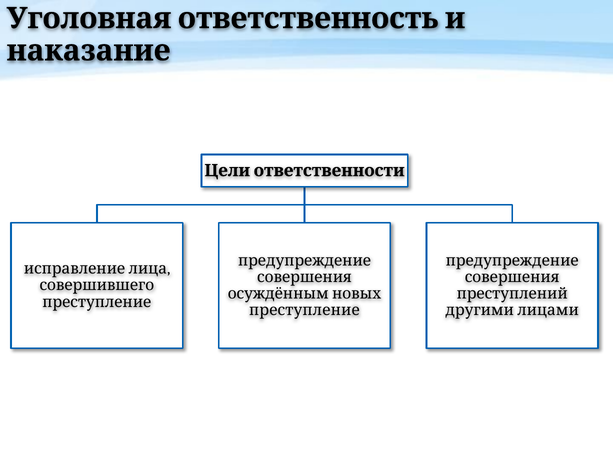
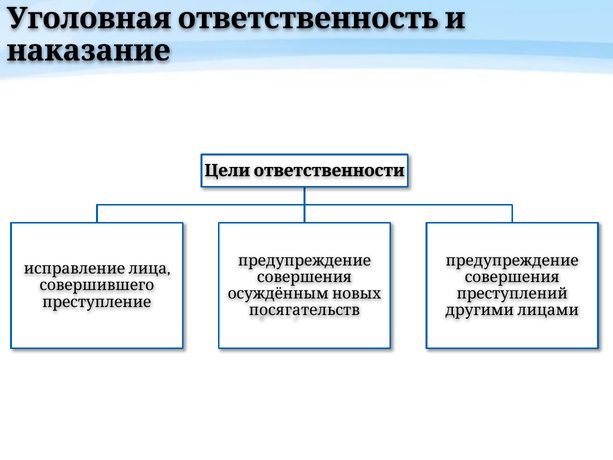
преступление at (304, 310): преступление -> посягательств
